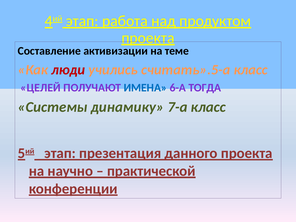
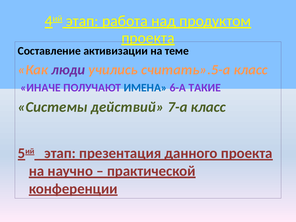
люди colour: red -> purple
ЦЕЛЕЙ: ЦЕЛЕЙ -> ИНАЧЕ
ТОГДА: ТОГДА -> ТАКИЕ
динамику: динамику -> действий
